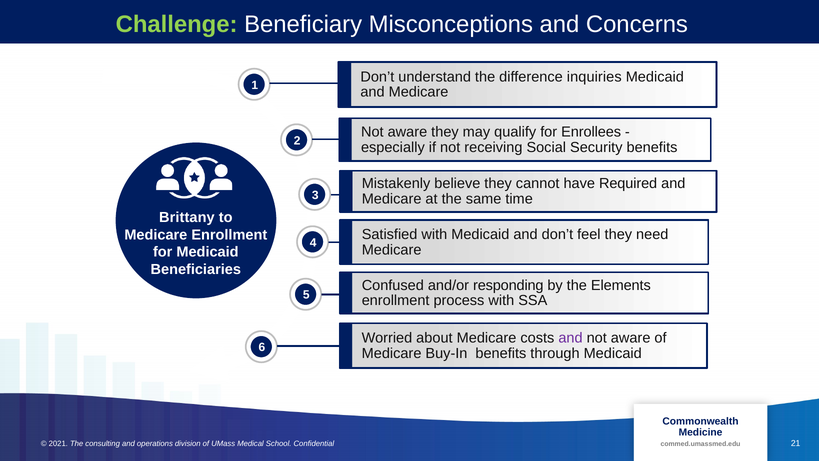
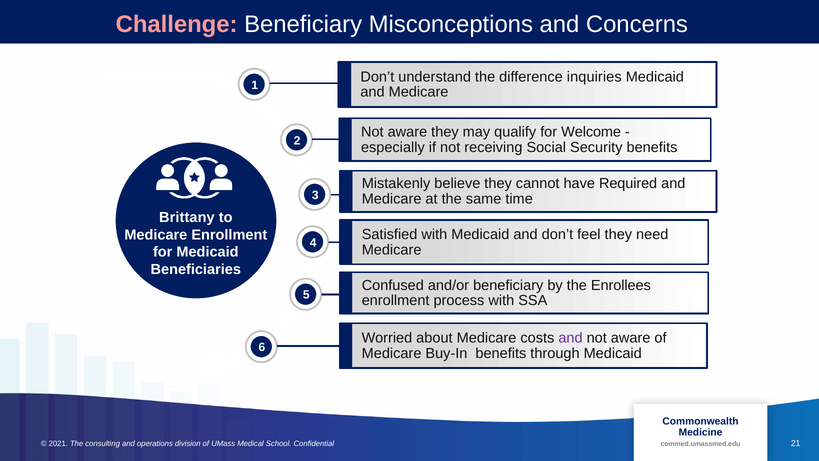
Challenge colour: light green -> pink
Enrollees: Enrollees -> Welcome
and/or responding: responding -> beneficiary
Elements: Elements -> Enrollees
